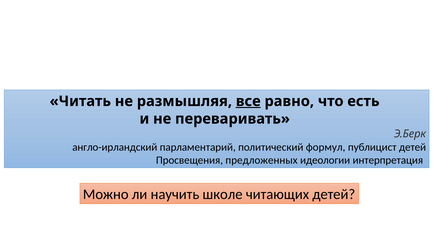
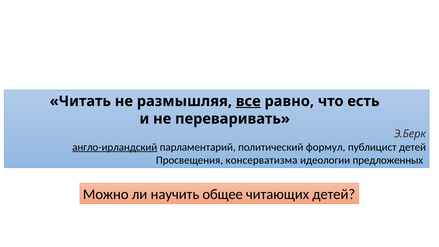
англо-ирландский underline: none -> present
предложенных: предложенных -> консерватизма
интерпретация: интерпретация -> предложенных
школе: школе -> общее
